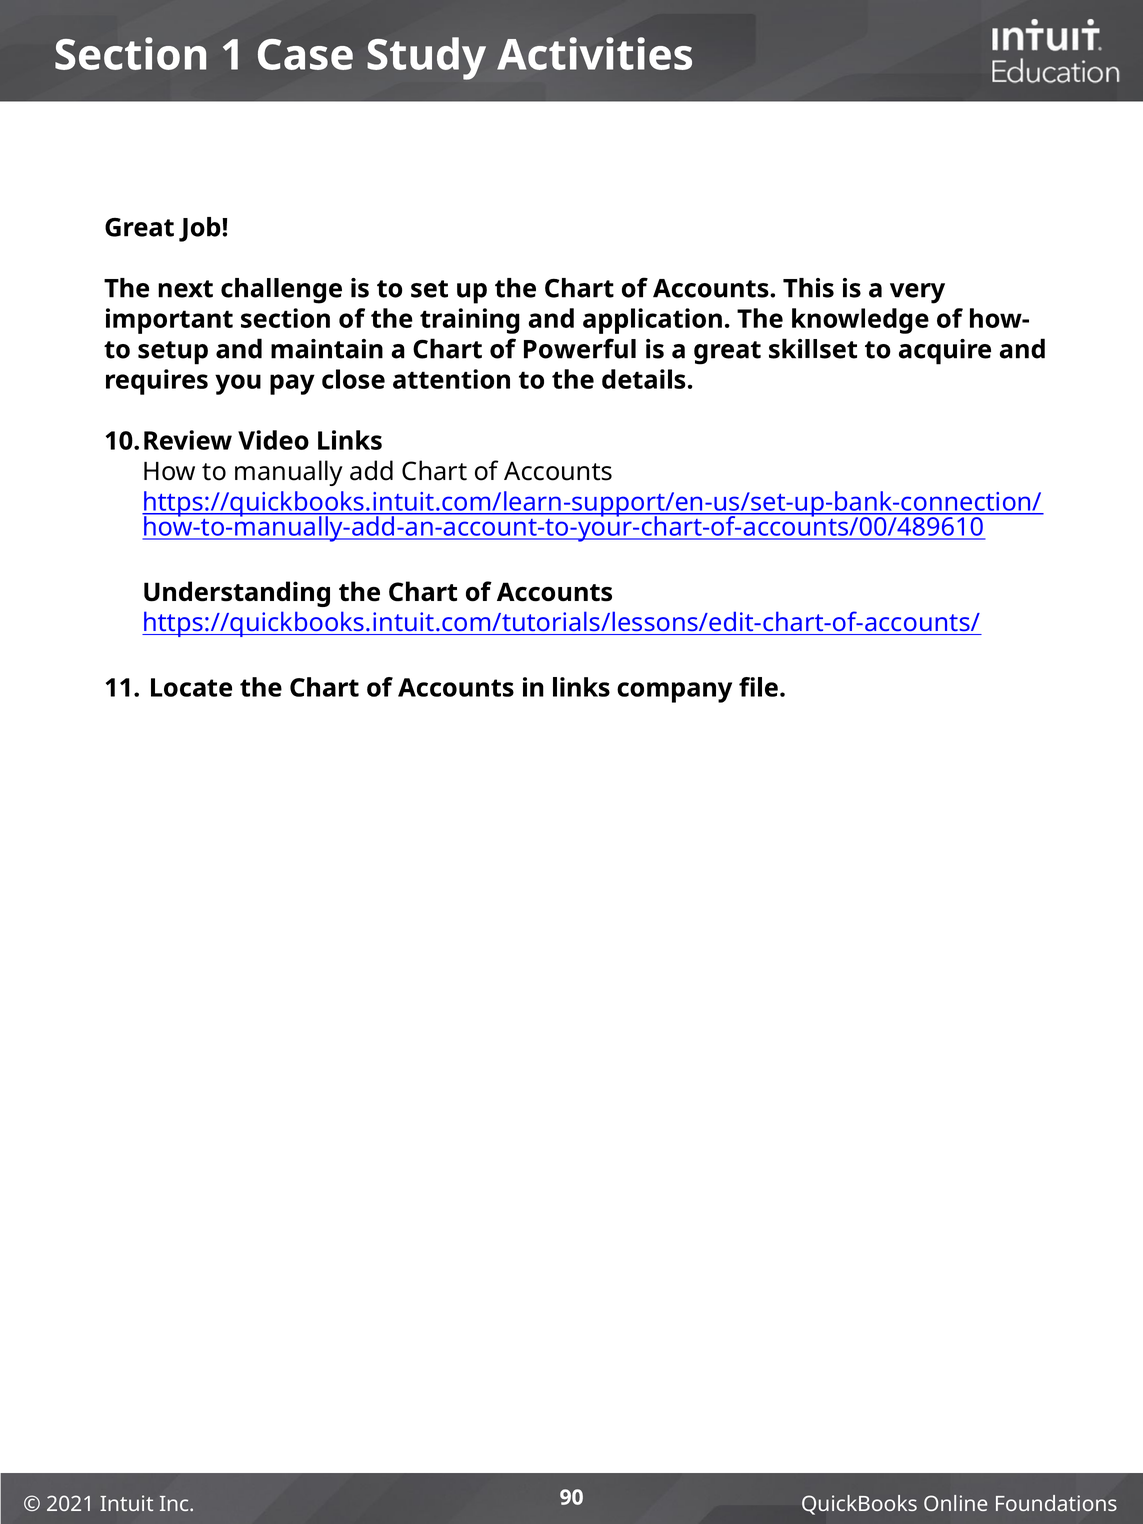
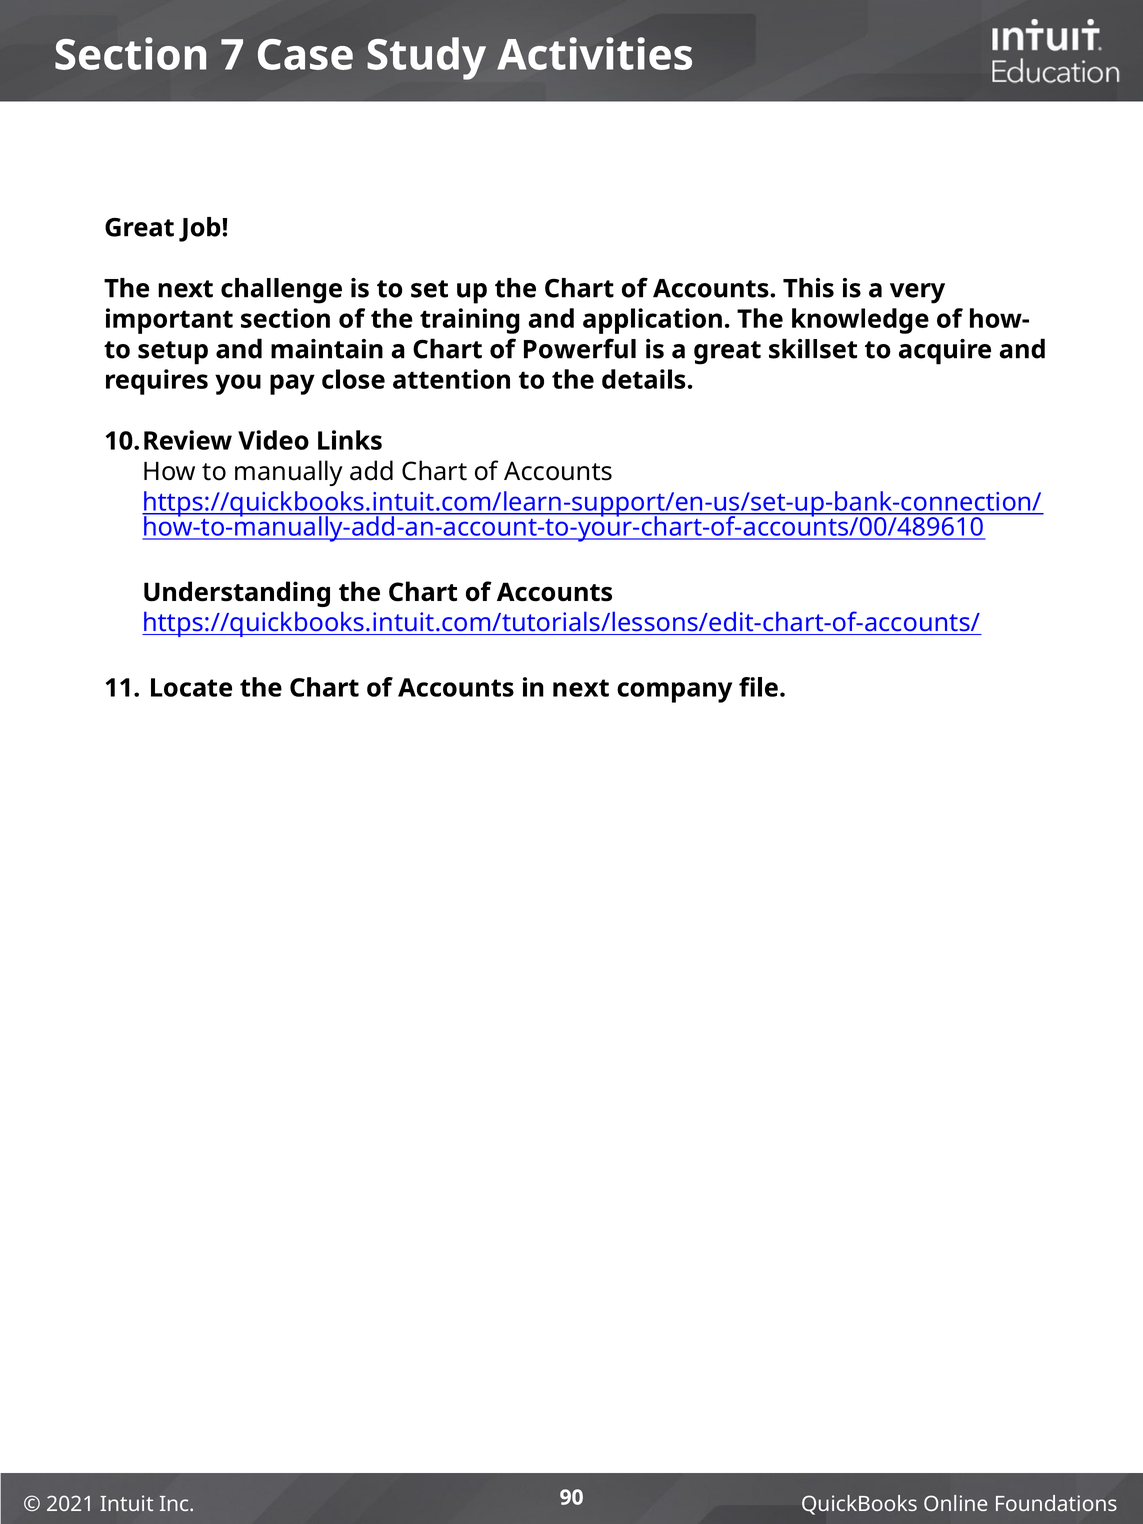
1: 1 -> 7
in links: links -> next
